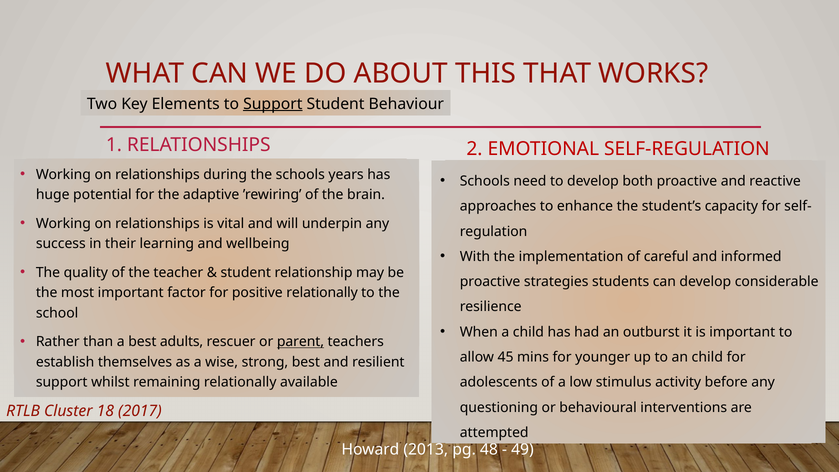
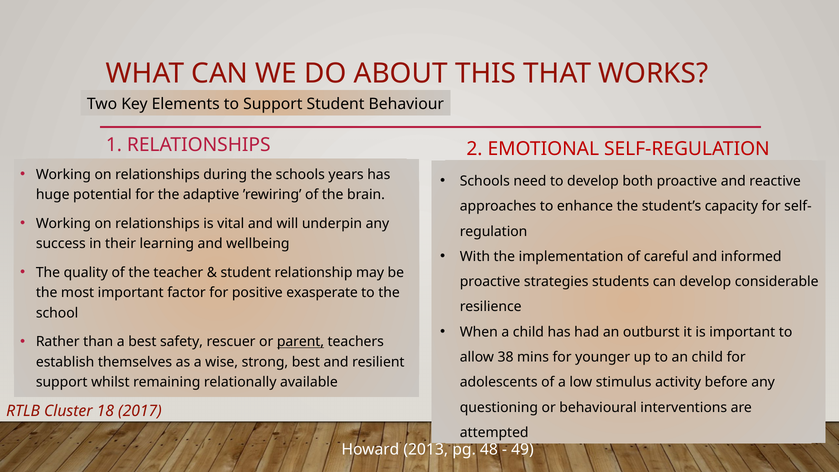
Support at (273, 104) underline: present -> none
positive relationally: relationally -> exasperate
adults: adults -> safety
45: 45 -> 38
